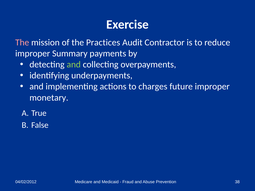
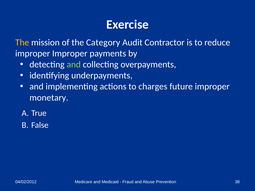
The at (22, 42) colour: pink -> yellow
Practices: Practices -> Category
improper Summary: Summary -> Improper
